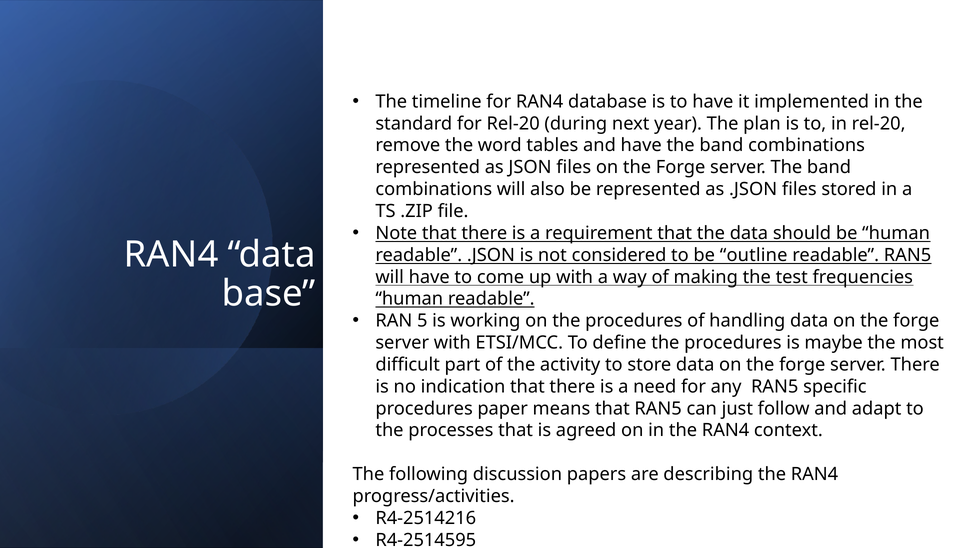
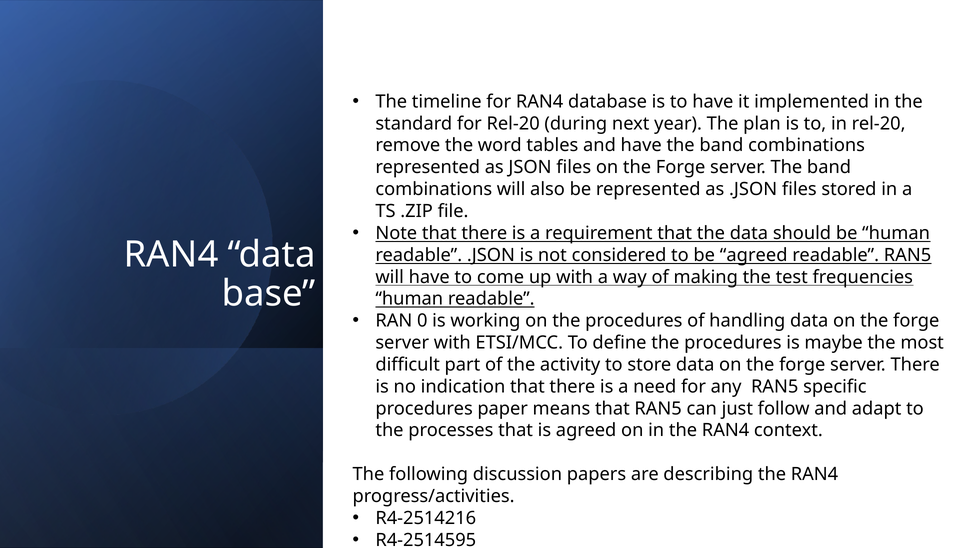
be outline: outline -> agreed
5: 5 -> 0
